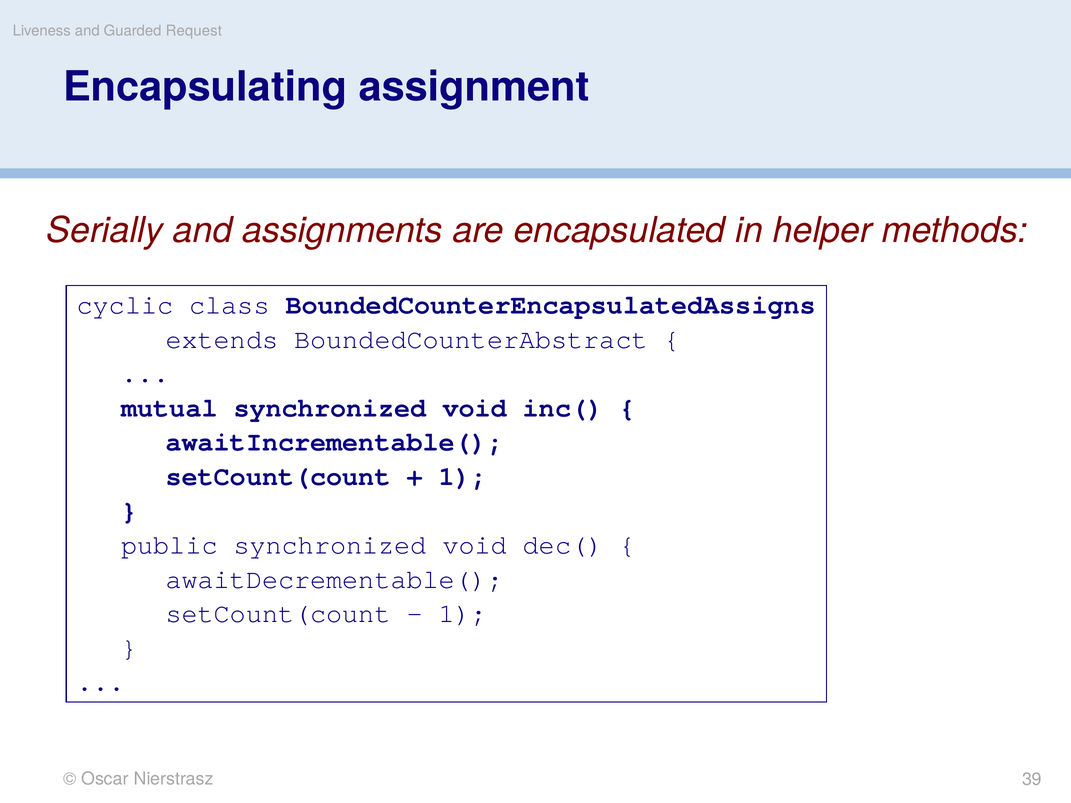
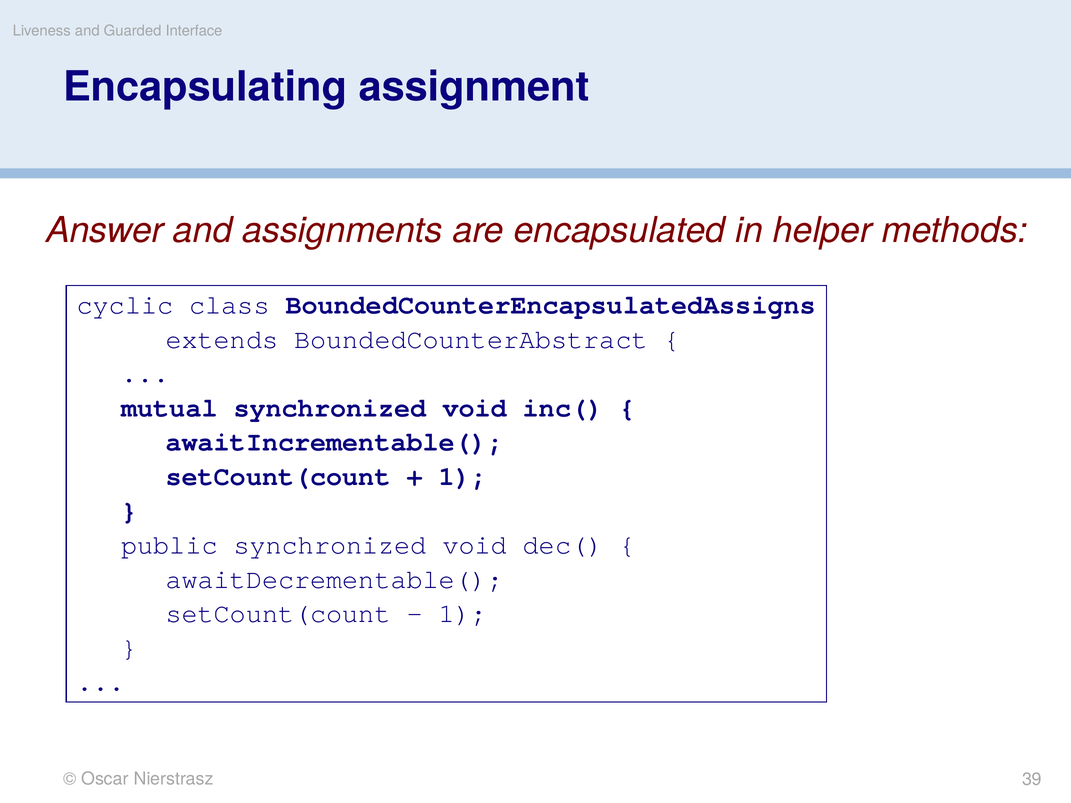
Request: Request -> Interface
Serially: Serially -> Answer
